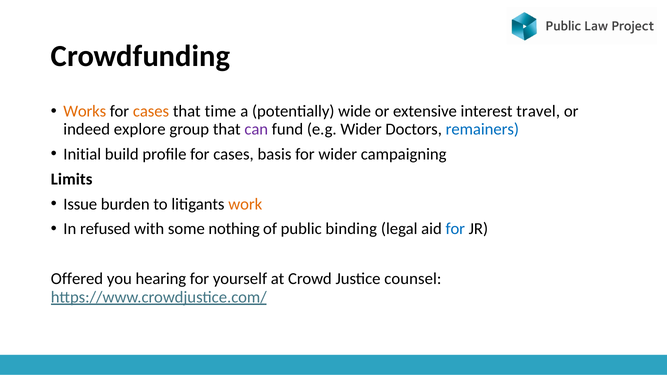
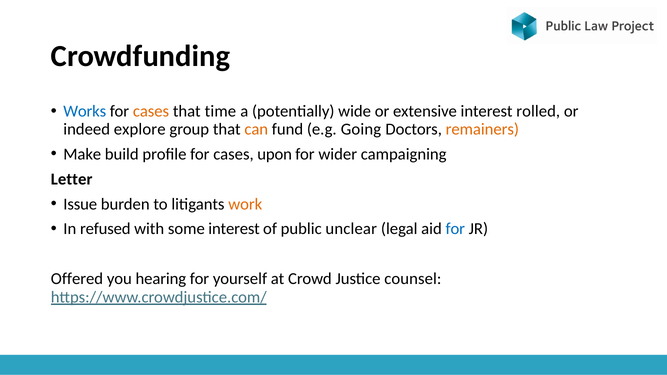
Works colour: orange -> blue
travel: travel -> rolled
can colour: purple -> orange
e.g Wider: Wider -> Going
remainers colour: blue -> orange
Initial: Initial -> Make
basis: basis -> upon
Limits: Limits -> Letter
some nothing: nothing -> interest
binding: binding -> unclear
